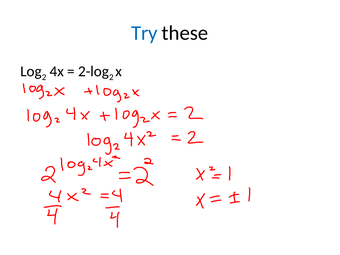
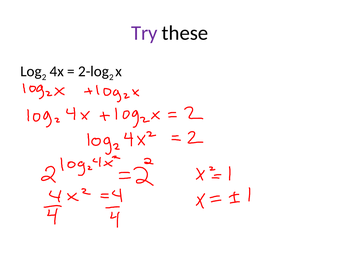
Try colour: blue -> purple
